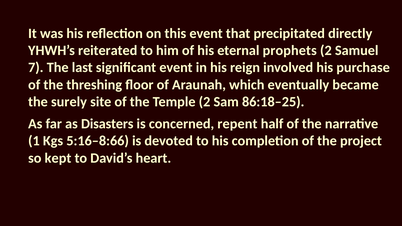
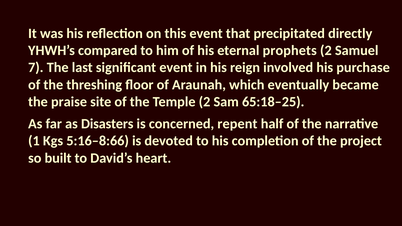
reiterated: reiterated -> compared
surely: surely -> praise
86:18–25: 86:18–25 -> 65:18–25
kept: kept -> built
